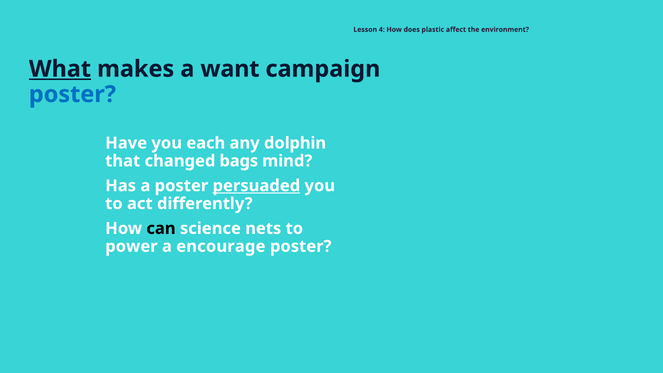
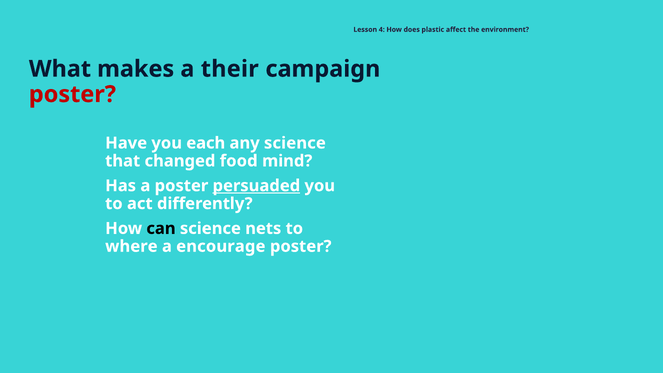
What underline: present -> none
want: want -> their
poster at (72, 94) colour: blue -> red
any dolphin: dolphin -> science
bags: bags -> food
power: power -> where
